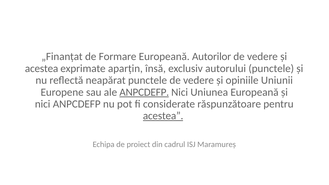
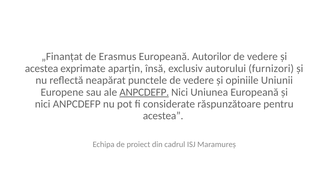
Formare: Formare -> Erasmus
autorului punctele: punctele -> furnizori
acestea at (163, 116) underline: present -> none
